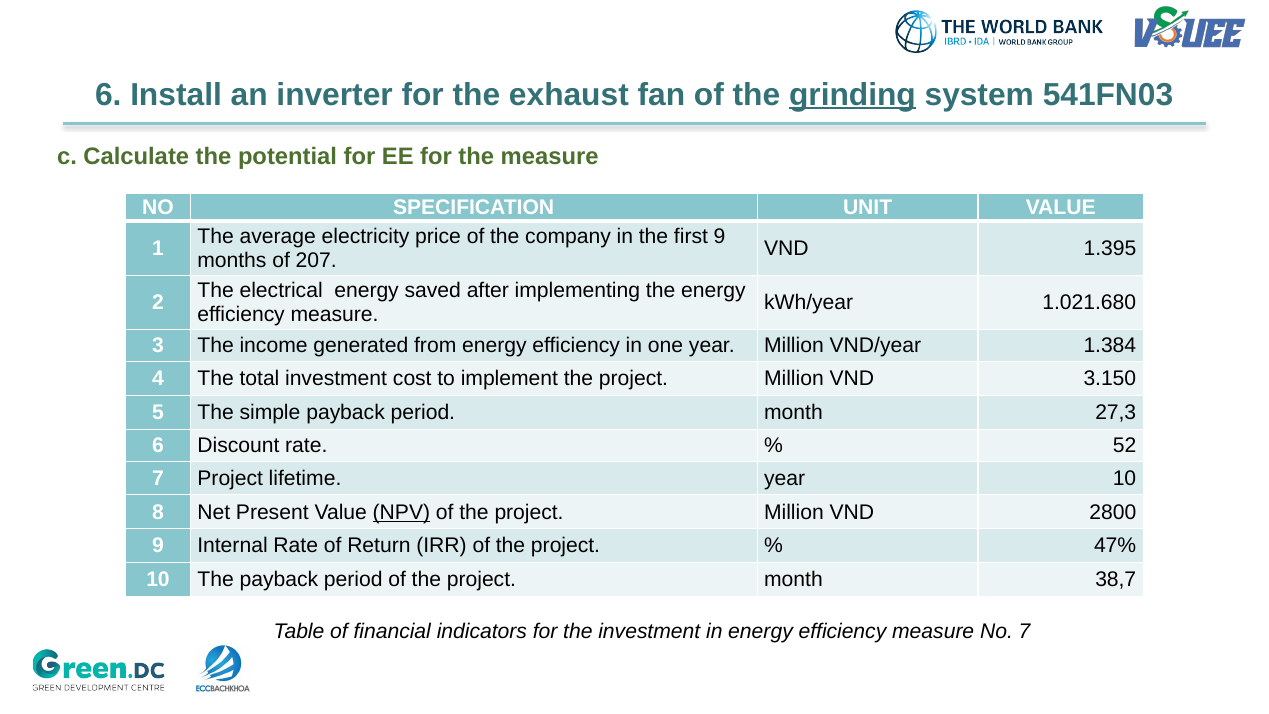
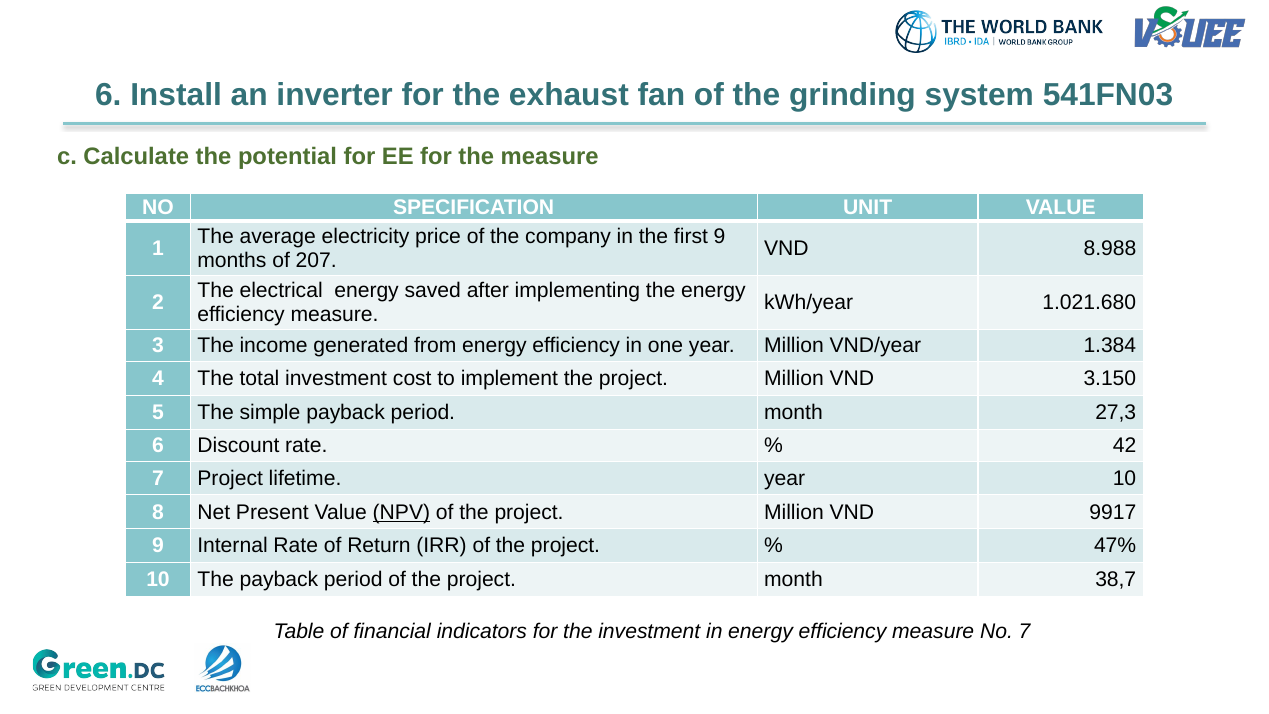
grinding underline: present -> none
1.395: 1.395 -> 8.988
52: 52 -> 42
2800: 2800 -> 9917
